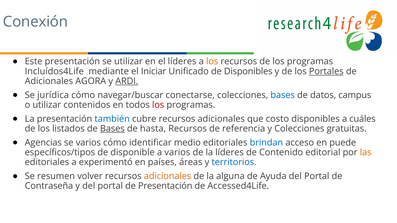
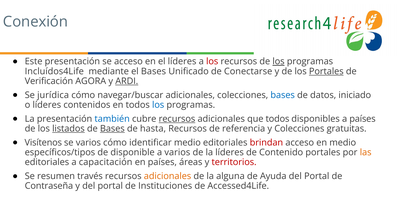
se utilizar: utilizar -> acceso
los at (212, 62) colour: orange -> red
los at (279, 62) underline: none -> present
el Iniciar: Iniciar -> Bases
de Disponibles: Disponibles -> Conectarse
Adicionales at (49, 81): Adicionales -> Verificación
navegar/buscar conectarse: conectarse -> adicionales
campus: campus -> iniciado
o utilizar: utilizar -> líderes
los at (158, 105) colour: red -> blue
recursos at (177, 119) underline: none -> present
que costo: costo -> todos
a cuáles: cuáles -> países
listados underline: none -> present
Agencias: Agencias -> Visítenos
brindan colour: blue -> red
en puede: puede -> medio
Contenido editorial: editorial -> portales
experimentó: experimentó -> capacitación
territorios colour: blue -> red
volver: volver -> través
de Presentación: Presentación -> Instituciones
